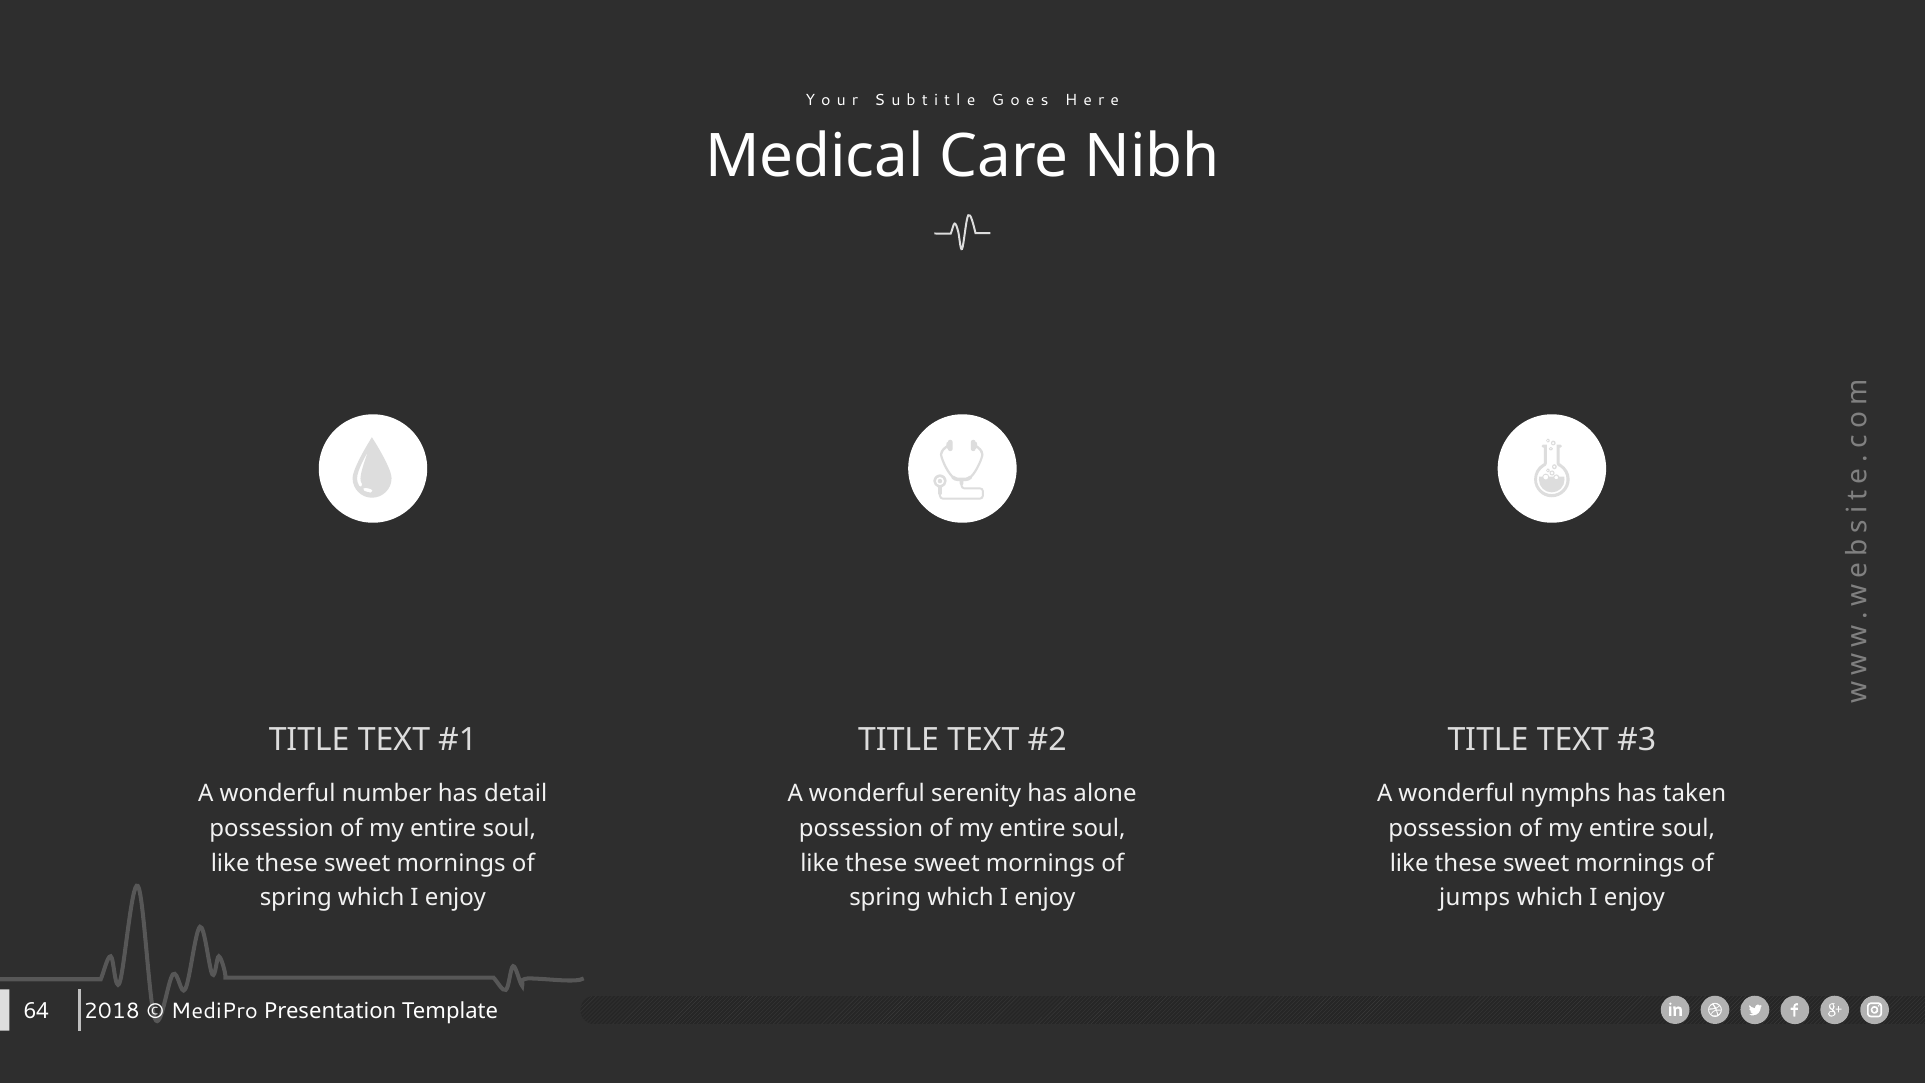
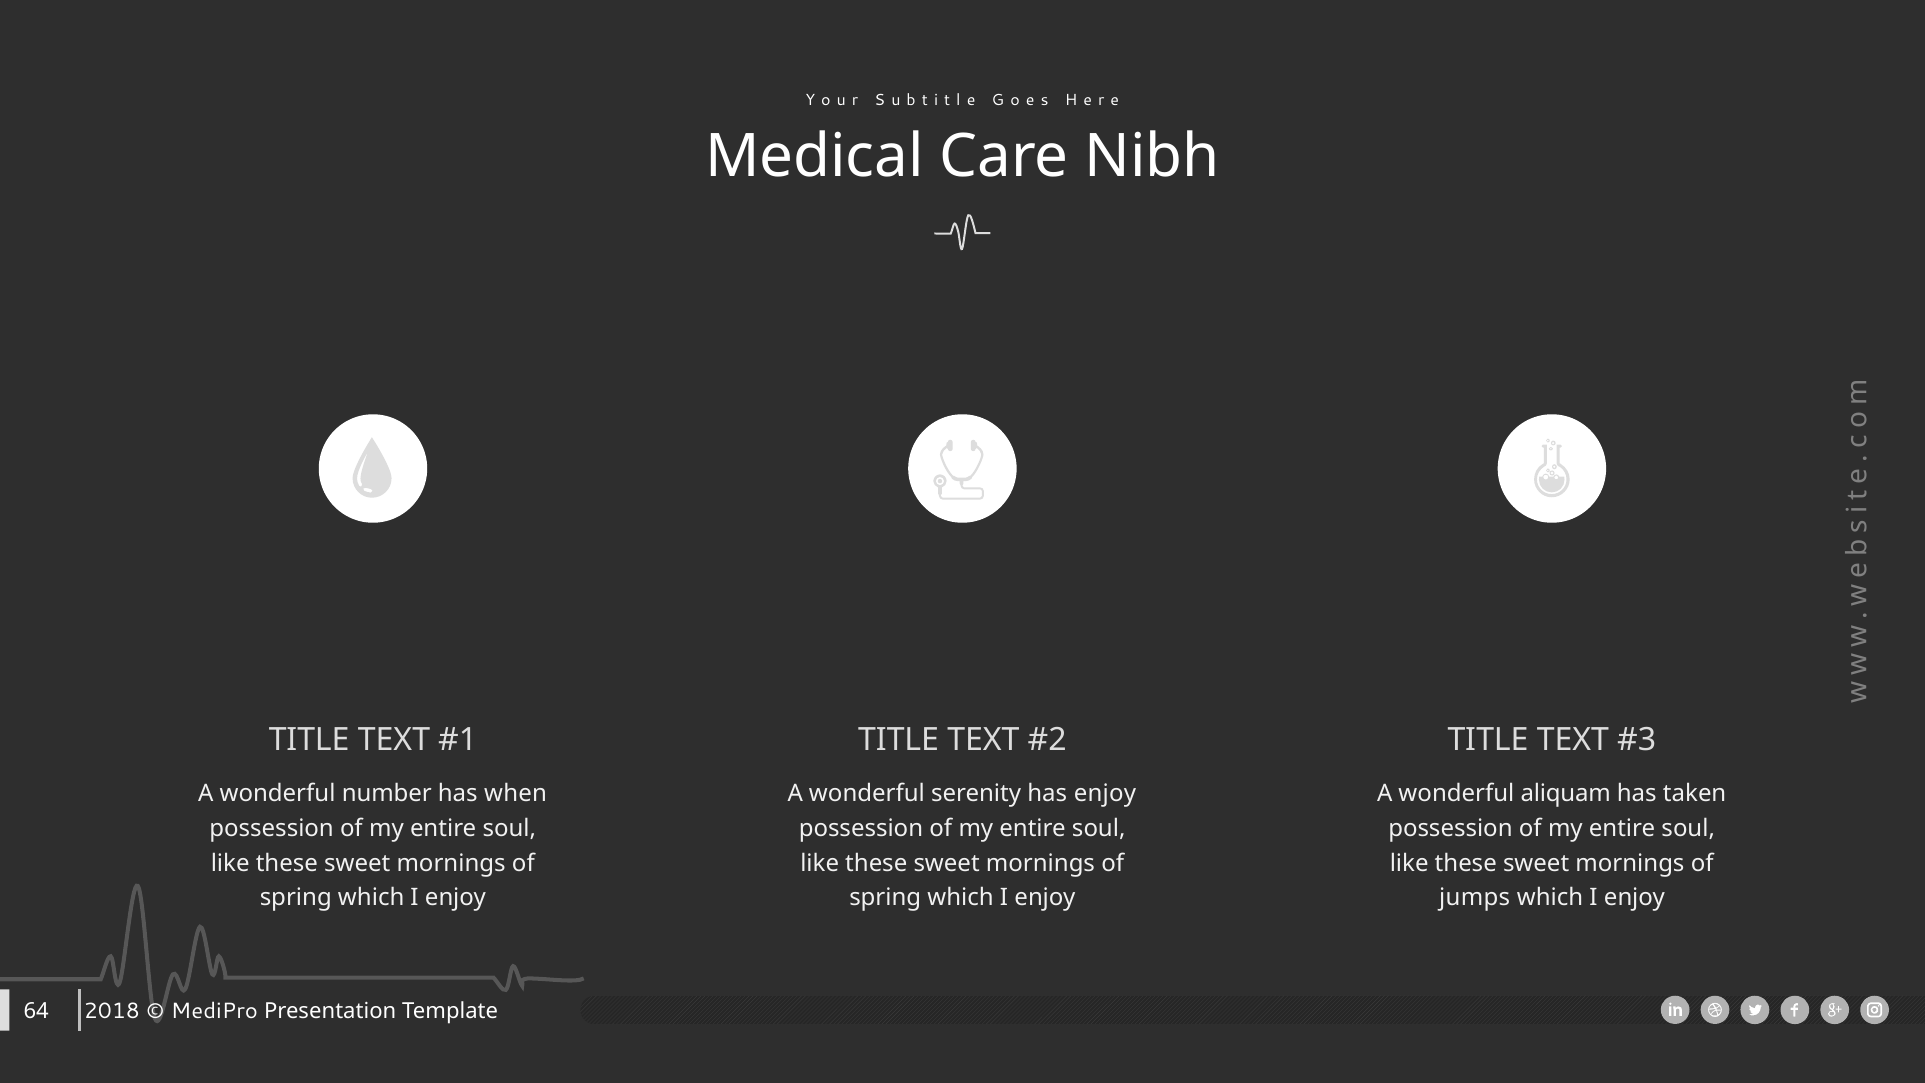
detail: detail -> when
has alone: alone -> enjoy
nymphs: nymphs -> aliquam
